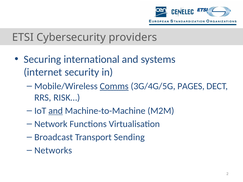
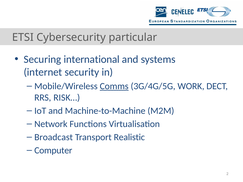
providers: providers -> particular
PAGES: PAGES -> WORK
and at (56, 111) underline: present -> none
Sending: Sending -> Realistic
Networks: Networks -> Computer
